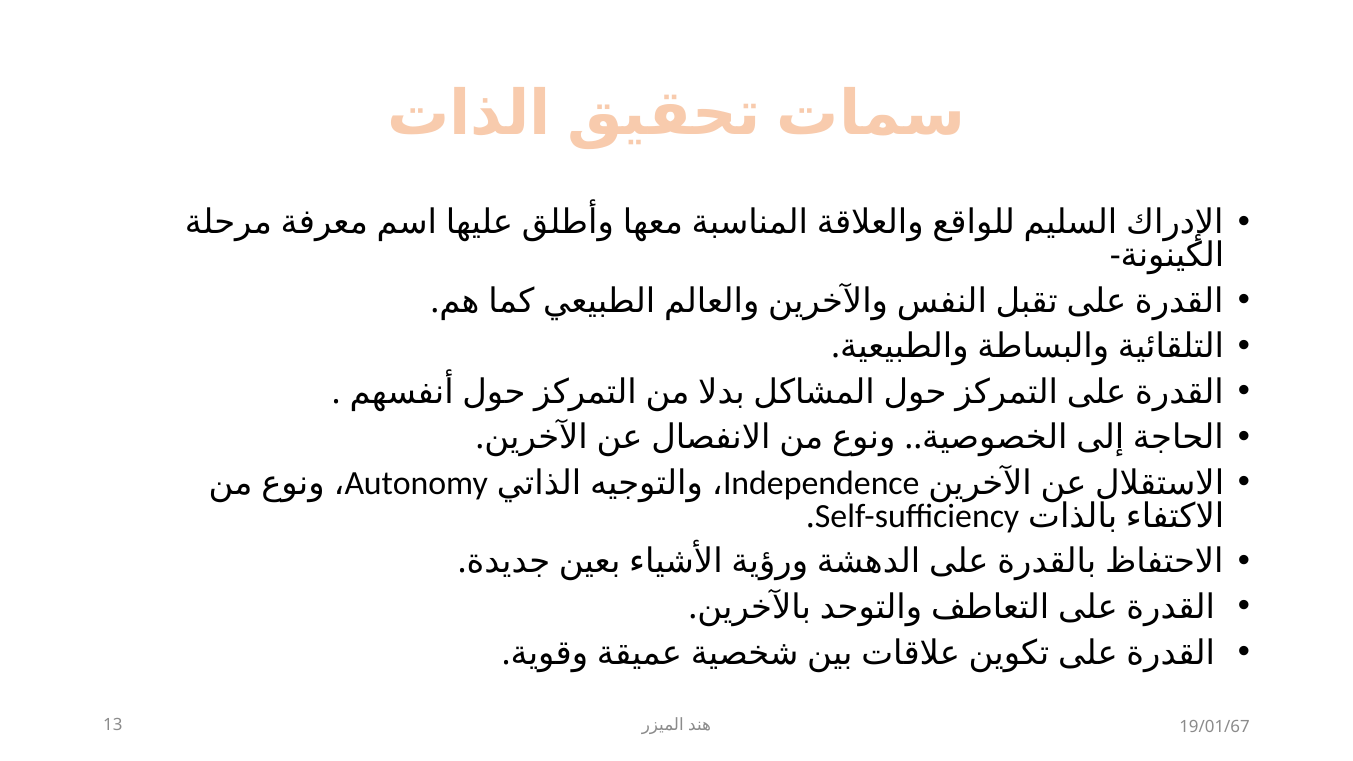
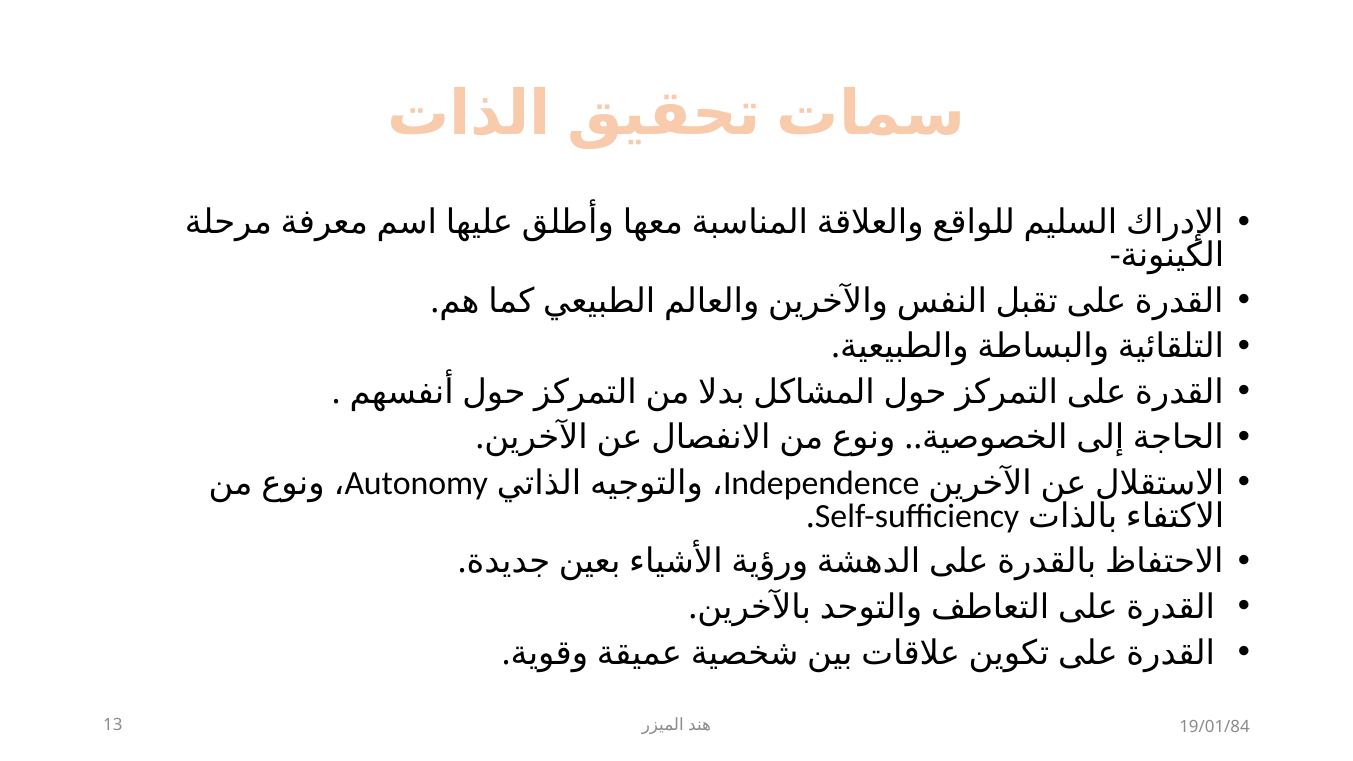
19/01/67: 19/01/67 -> 19/01/84
